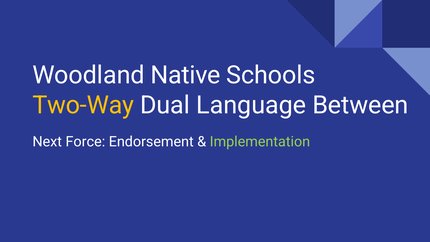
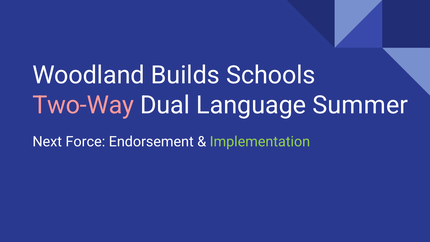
Native: Native -> Builds
Two-Way colour: yellow -> pink
Between: Between -> Summer
